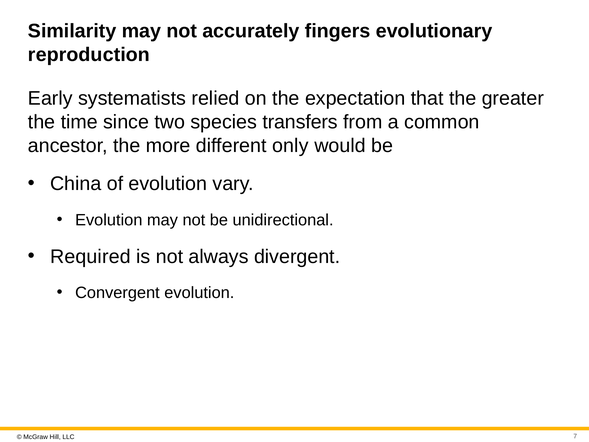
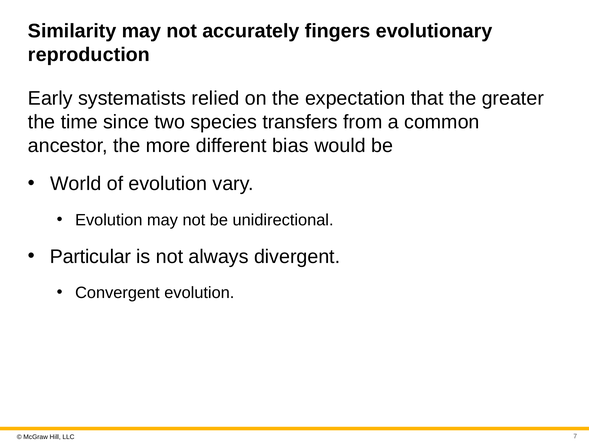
only: only -> bias
China: China -> World
Required: Required -> Particular
